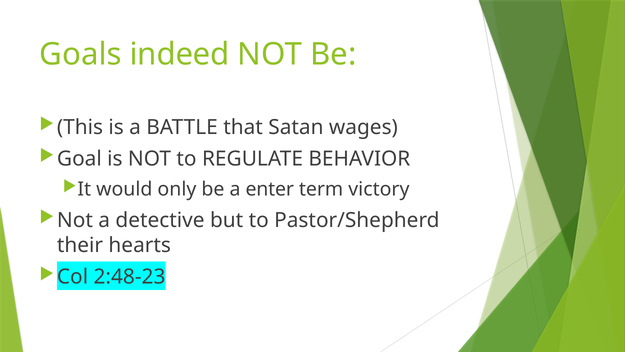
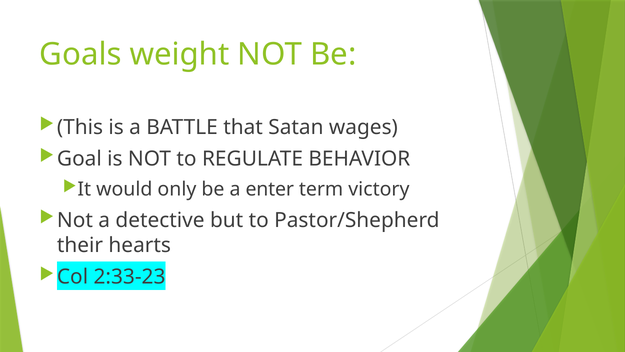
indeed: indeed -> weight
2:48-23: 2:48-23 -> 2:33-23
